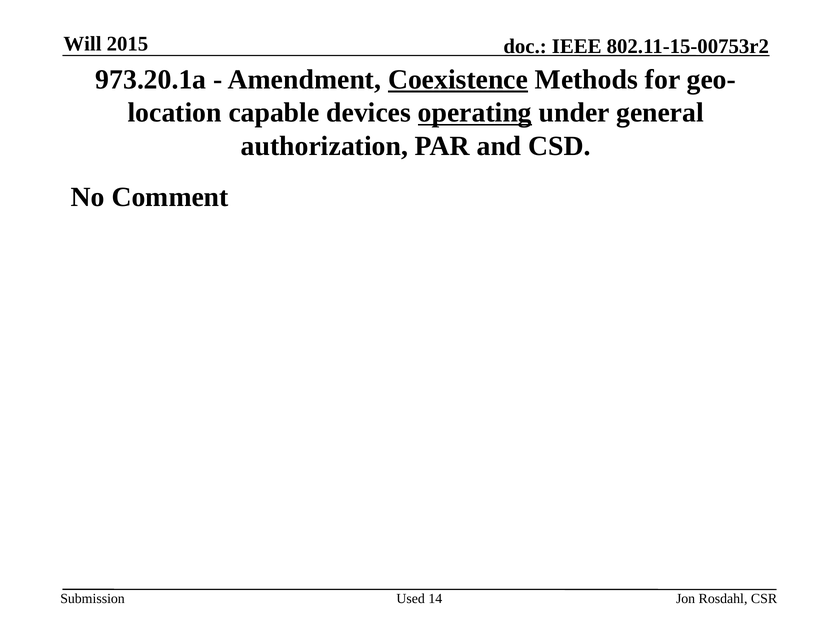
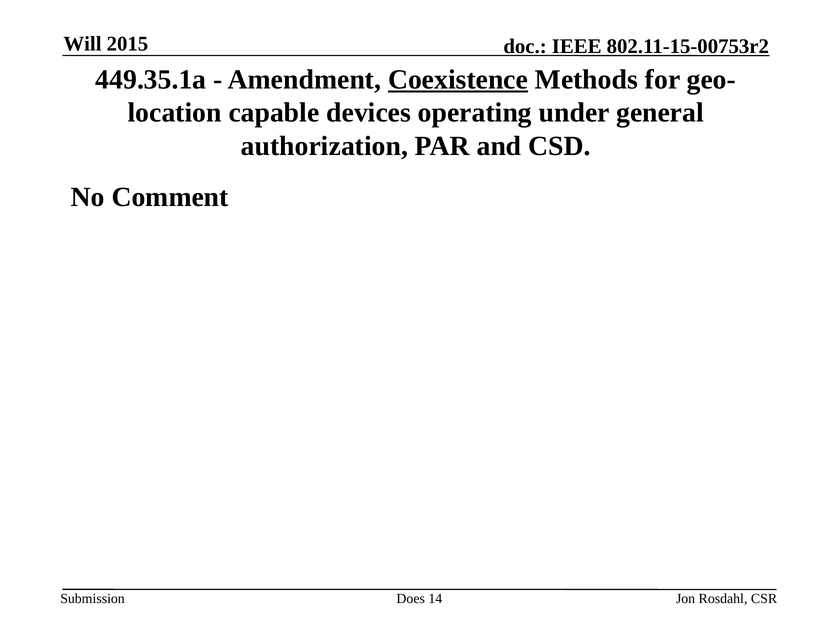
973.20.1a: 973.20.1a -> 449.35.1a
operating underline: present -> none
Used: Used -> Does
